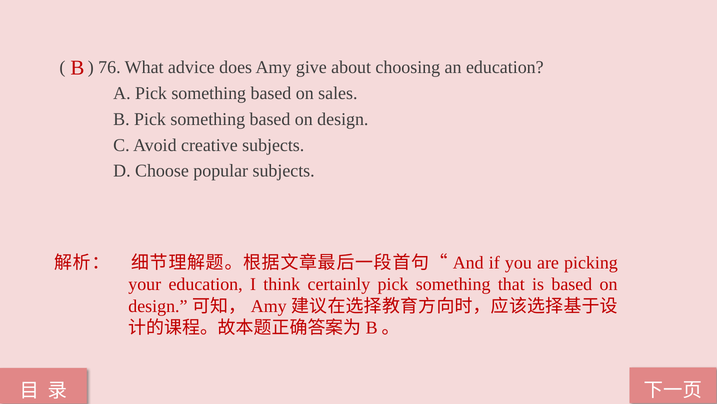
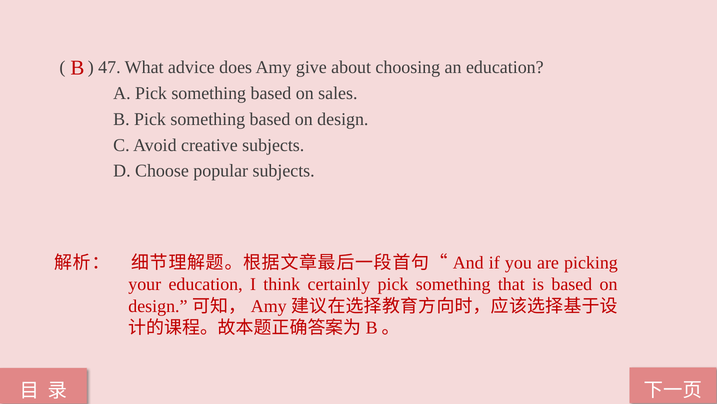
76: 76 -> 47
